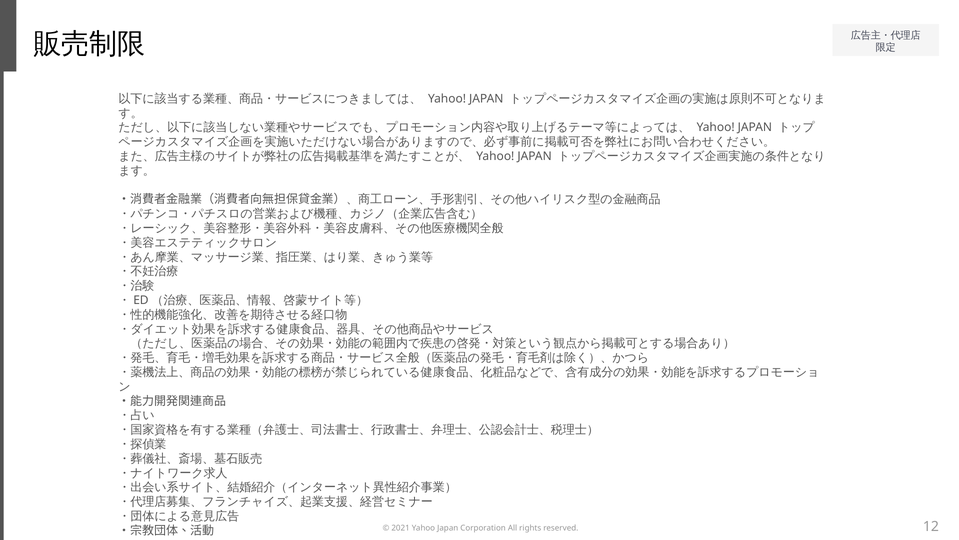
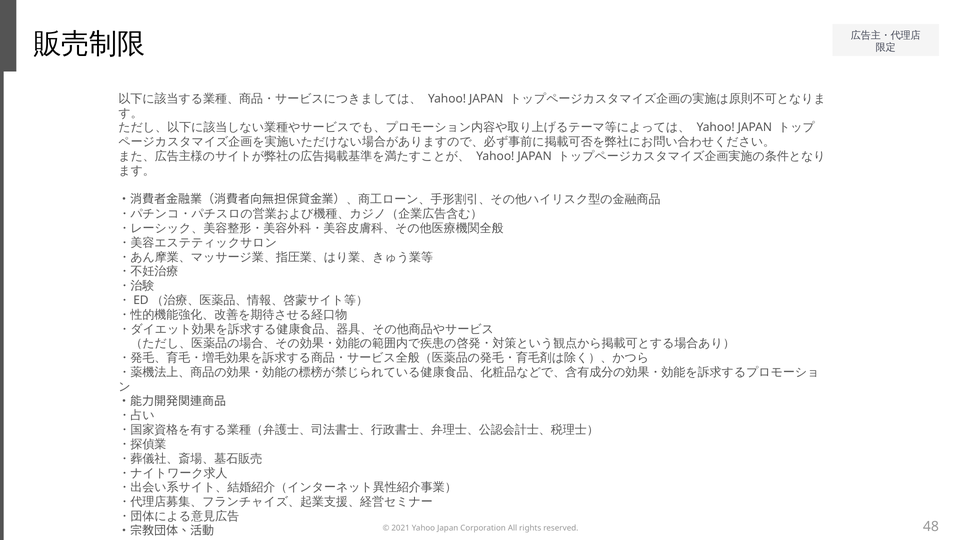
12: 12 -> 48
